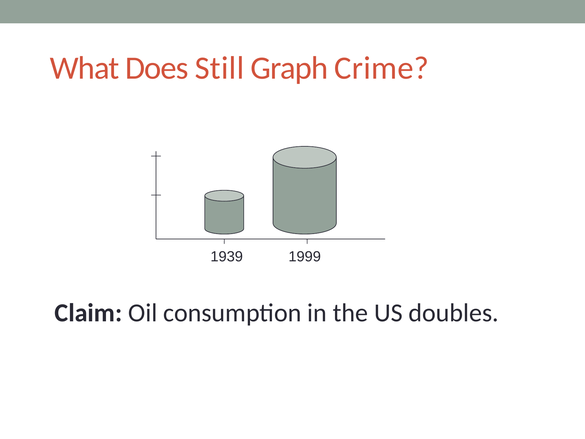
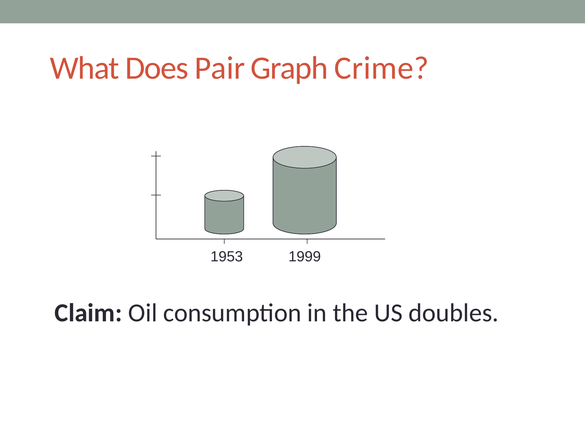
Still: Still -> Pair
1939: 1939 -> 1953
